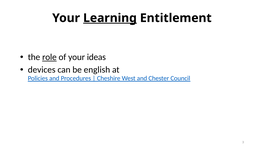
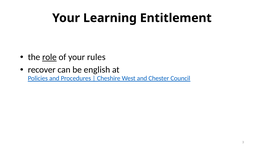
Learning underline: present -> none
ideas: ideas -> rules
devices: devices -> recover
